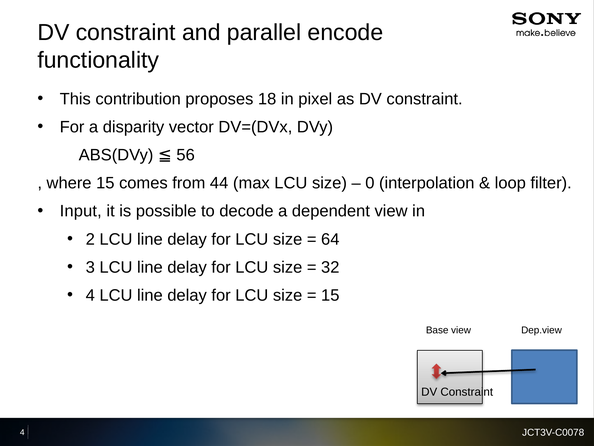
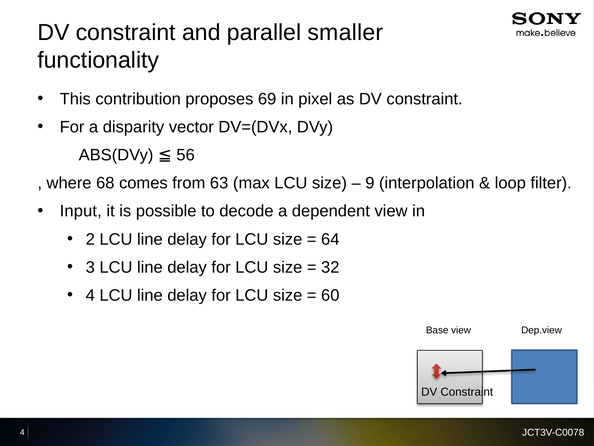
encode: encode -> smaller
18: 18 -> 69
where 15: 15 -> 68
44: 44 -> 63
0: 0 -> 9
15 at (330, 295): 15 -> 60
